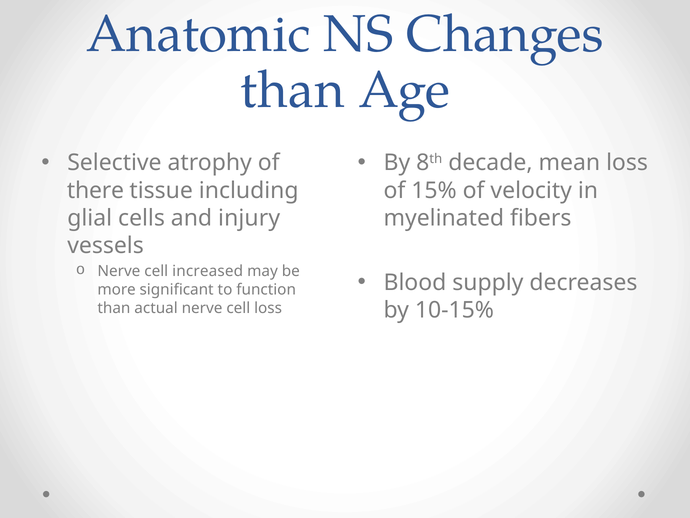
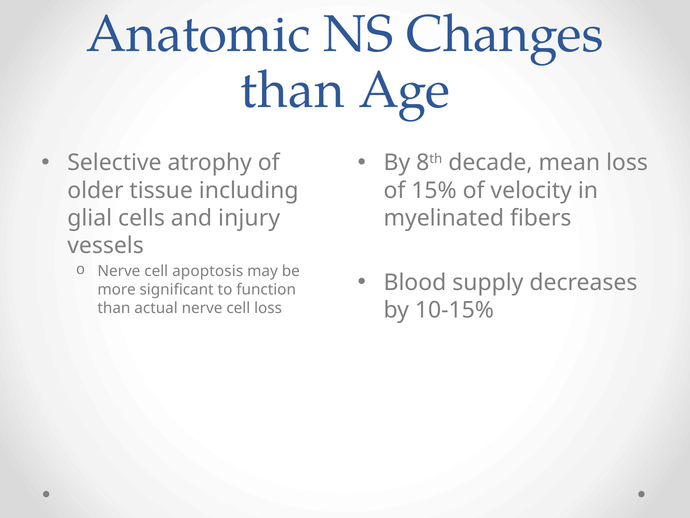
there: there -> older
increased: increased -> apoptosis
